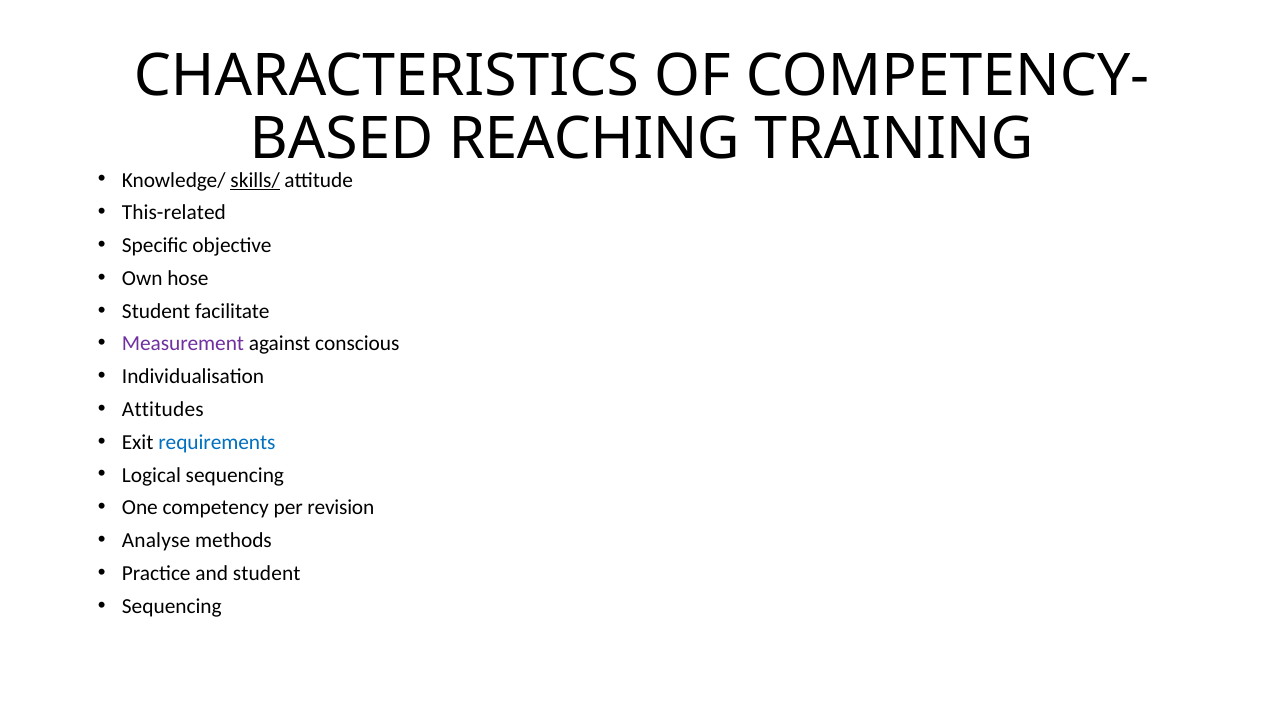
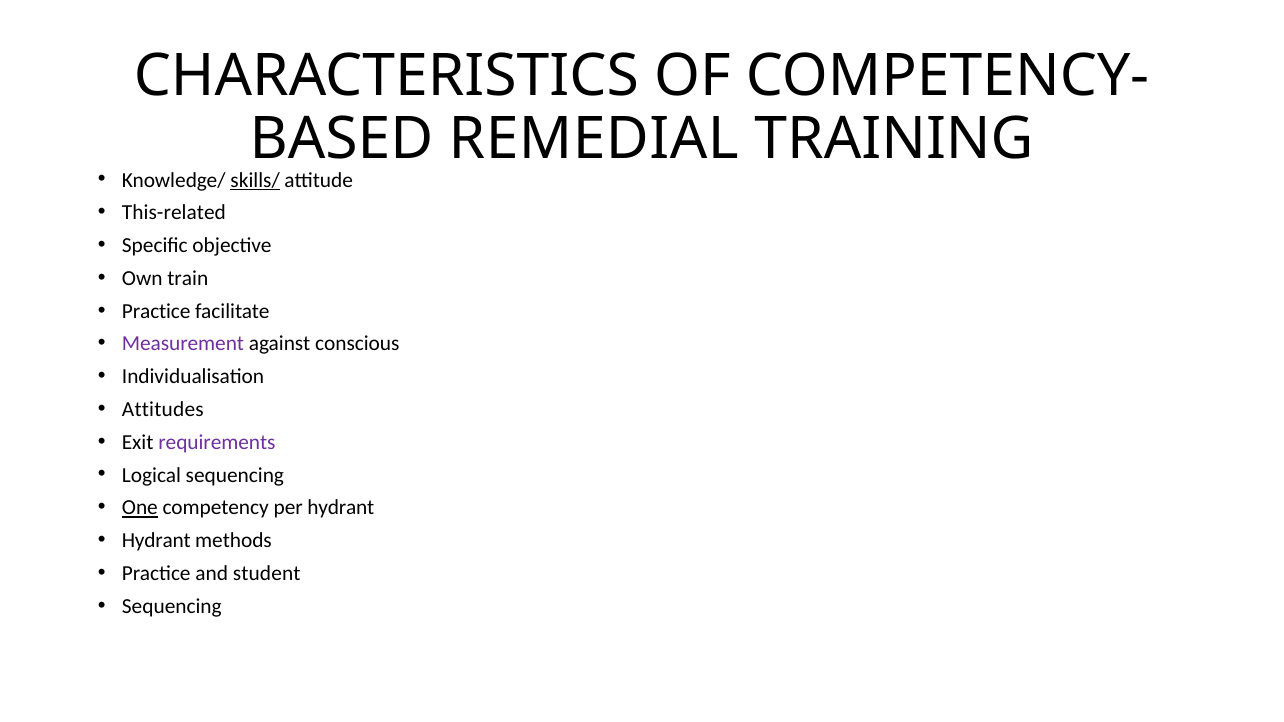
REACHING: REACHING -> REMEDIAL
hose: hose -> train
Student at (156, 311): Student -> Practice
requirements colour: blue -> purple
One underline: none -> present
per revision: revision -> hydrant
Analyse at (156, 541): Analyse -> Hydrant
